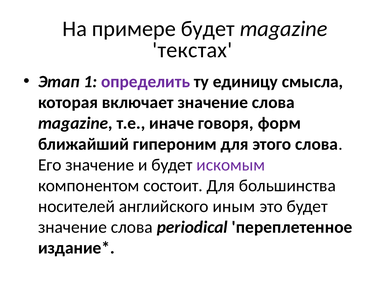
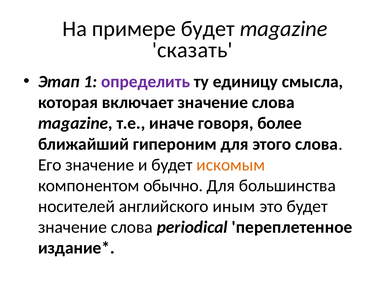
текстах: текстах -> сказать
форм: форм -> более
искомым colour: purple -> orange
состоит: состоит -> обычно
